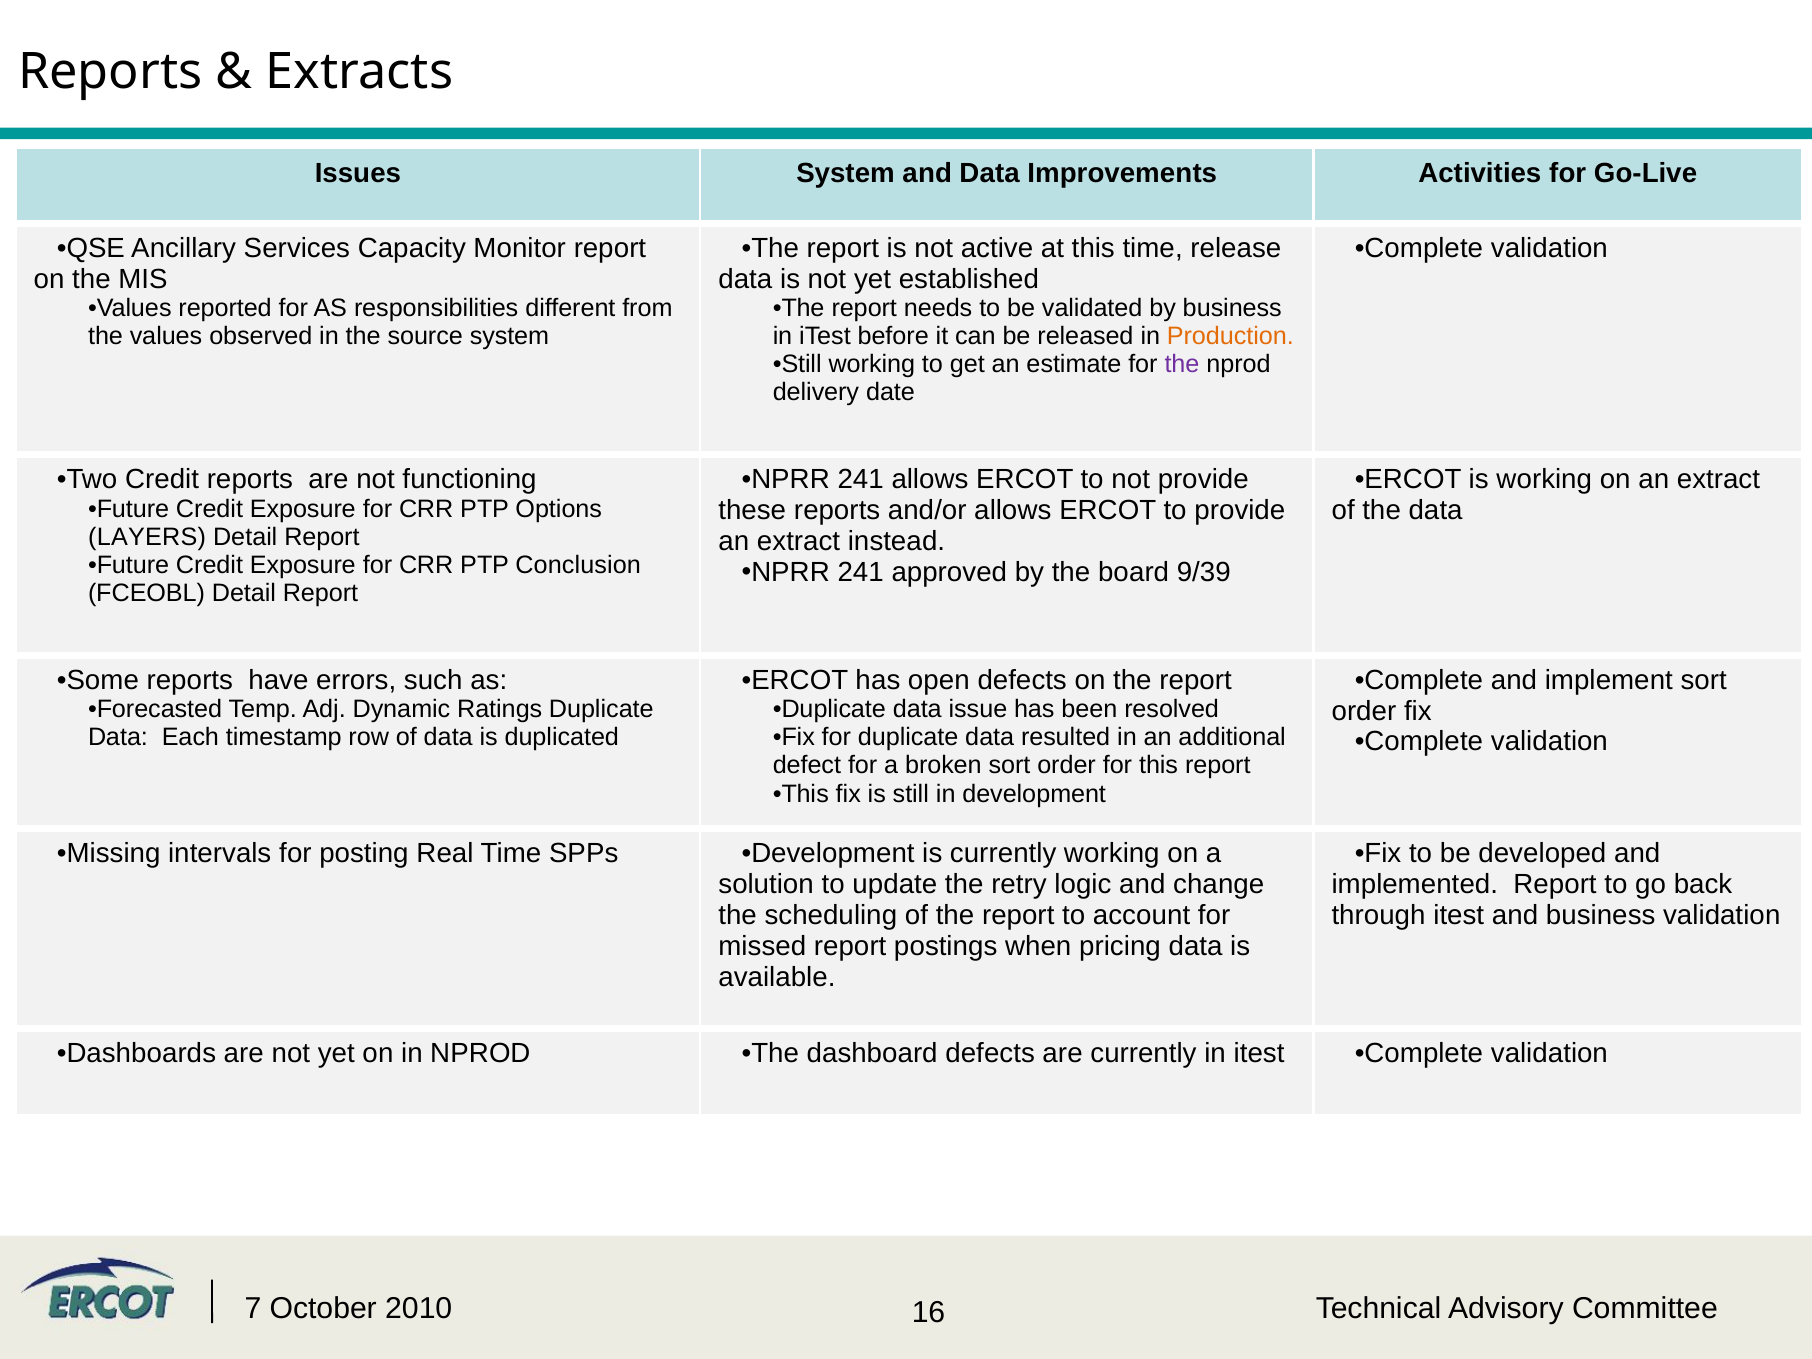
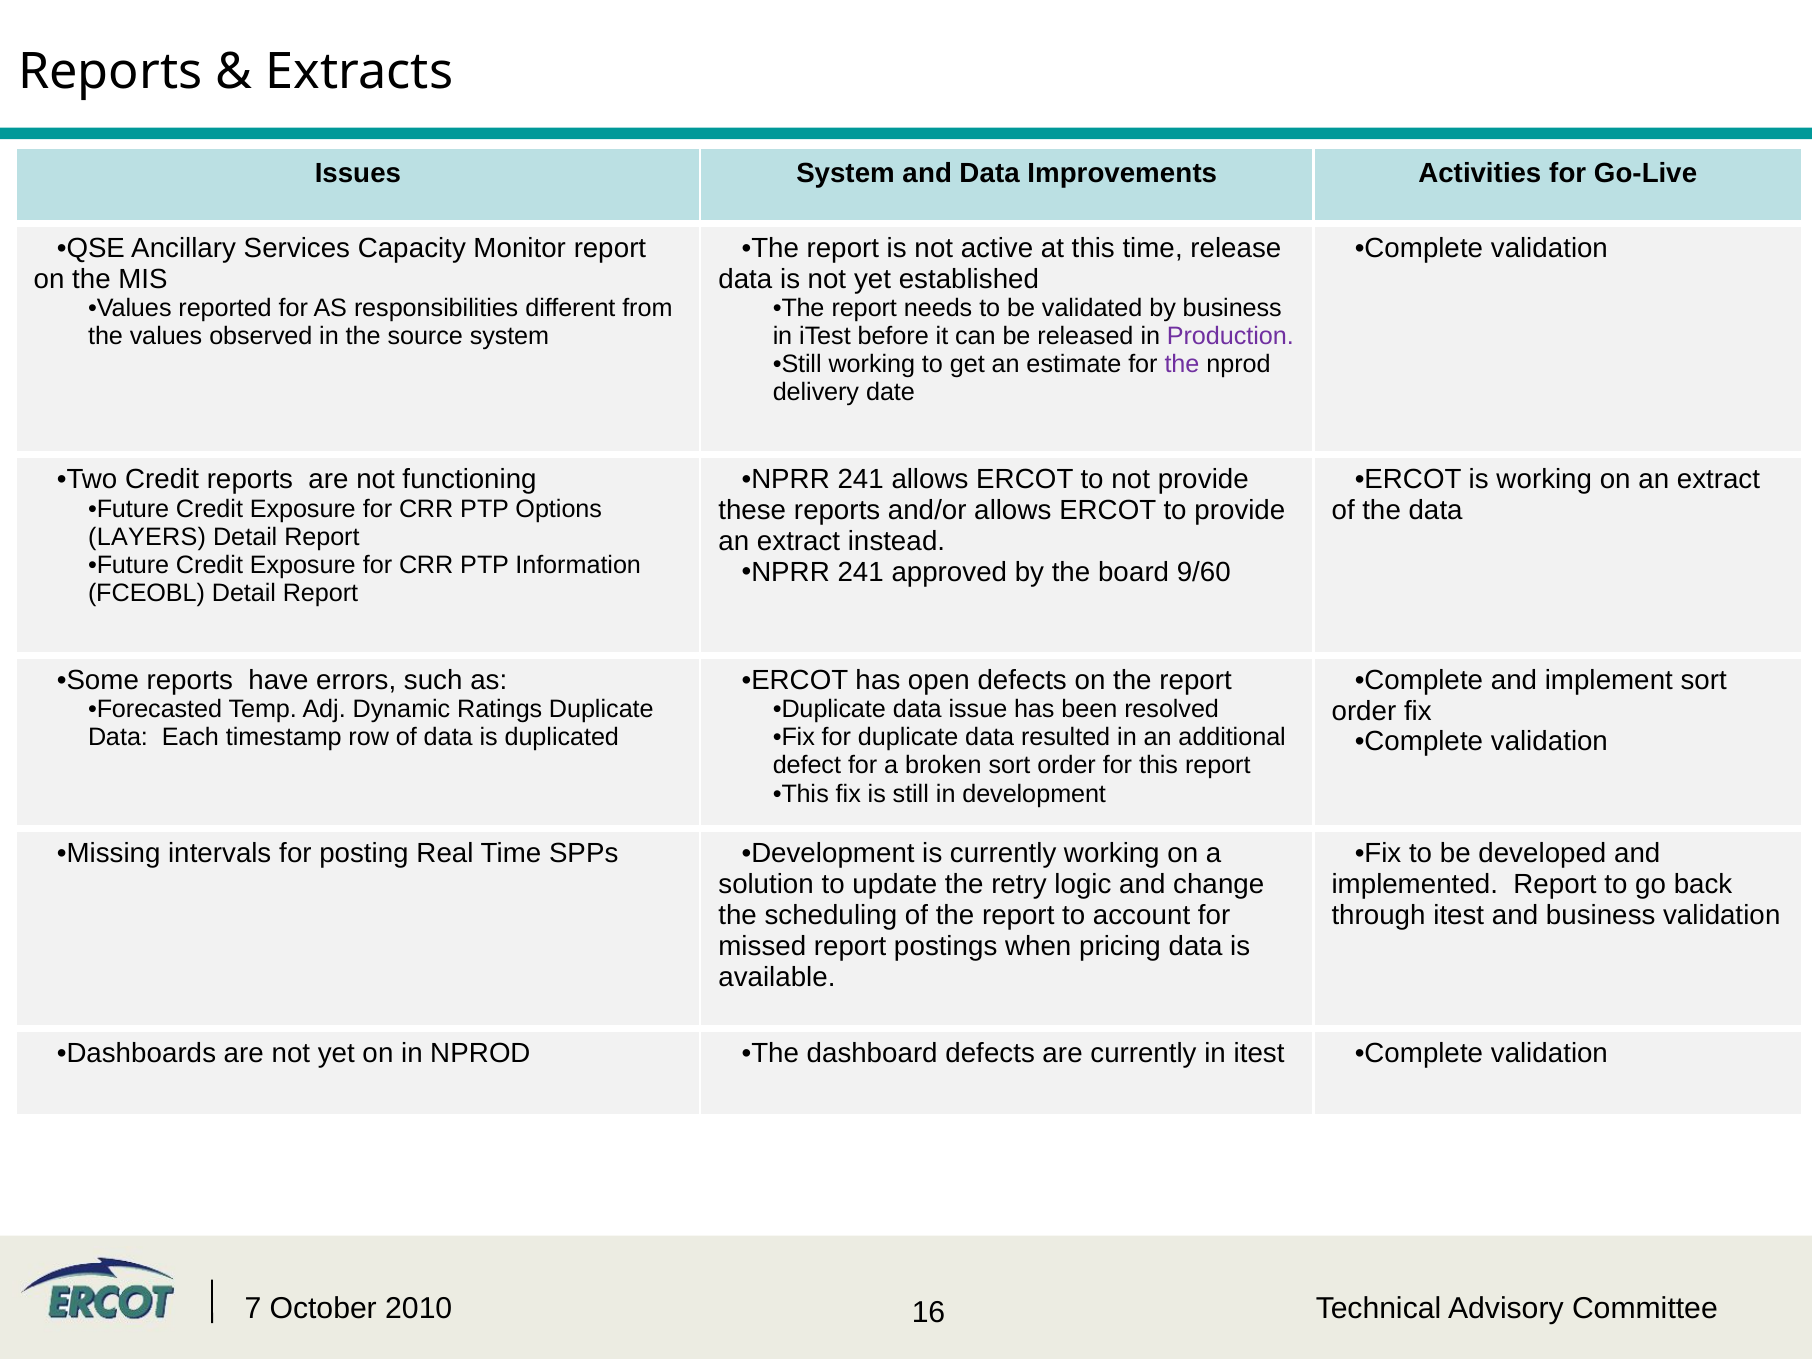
Production colour: orange -> purple
Conclusion: Conclusion -> Information
9/39: 9/39 -> 9/60
